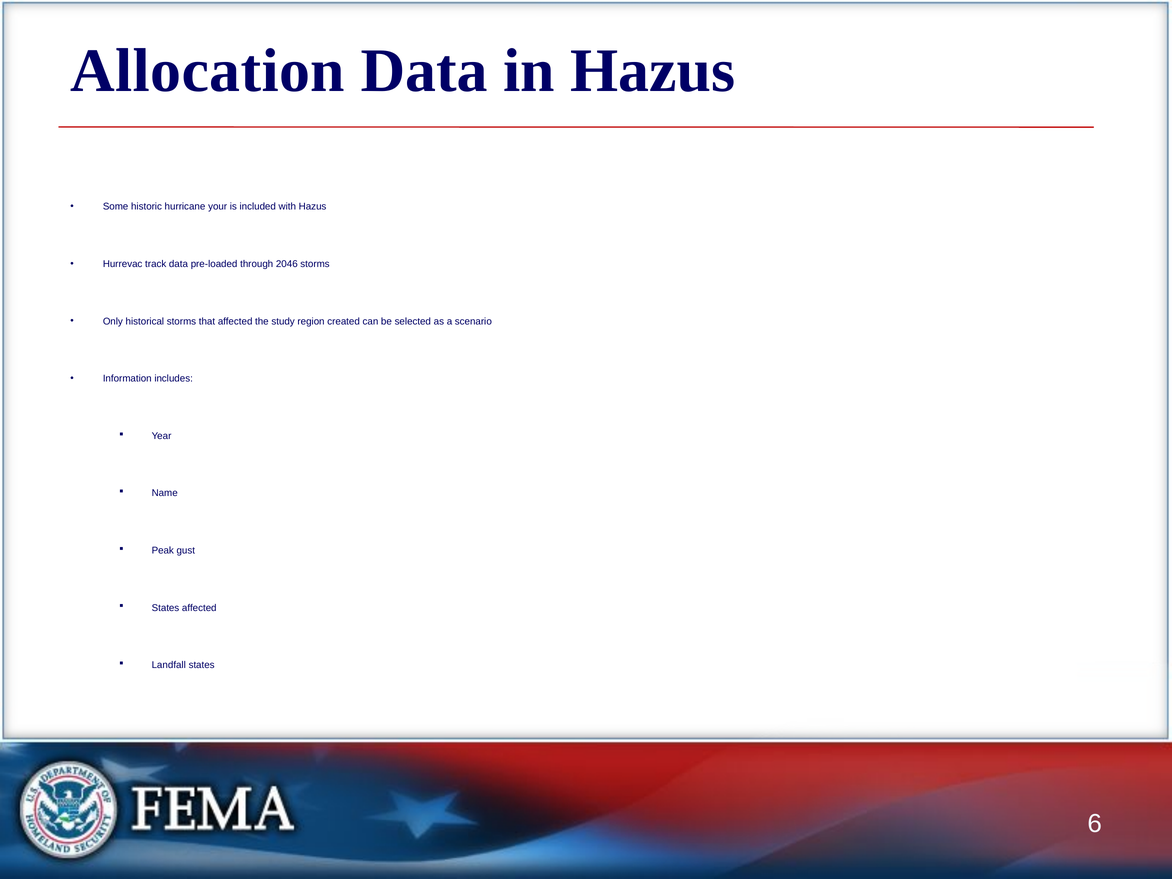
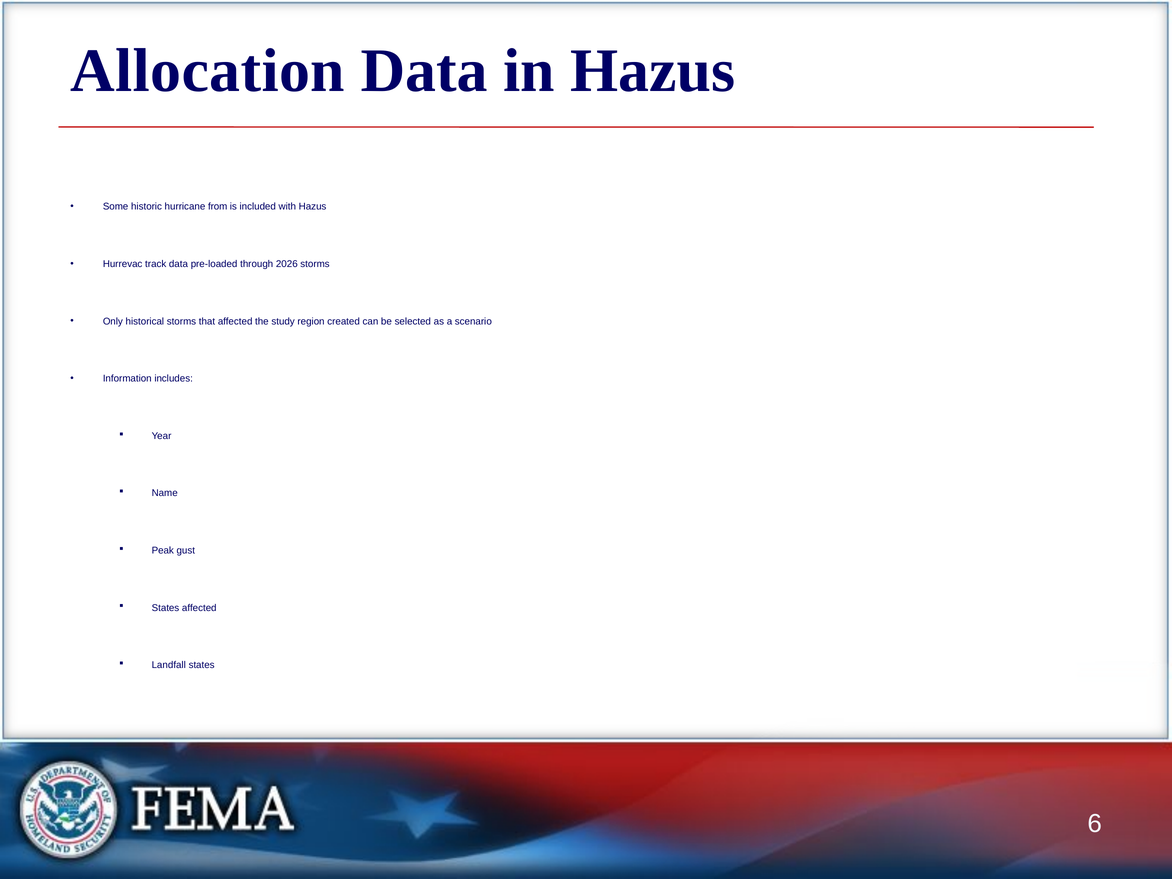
your: your -> from
2046: 2046 -> 2026
